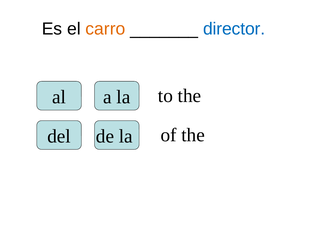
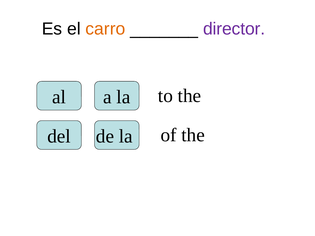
director colour: blue -> purple
